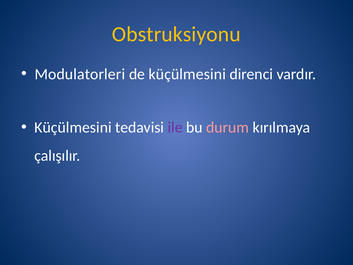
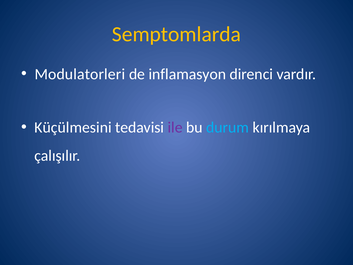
Obstruksiyonu: Obstruksiyonu -> Semptomlarda
de küçülmesini: küçülmesini -> inflamasyon
durum colour: pink -> light blue
